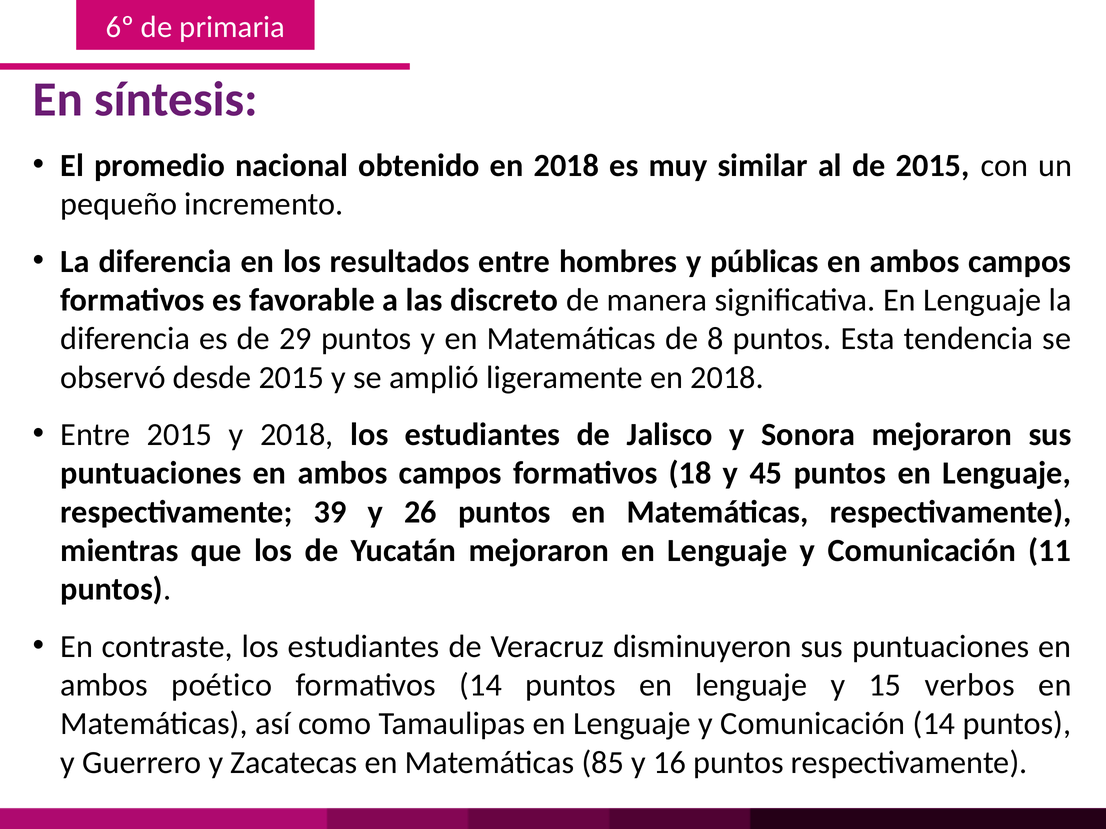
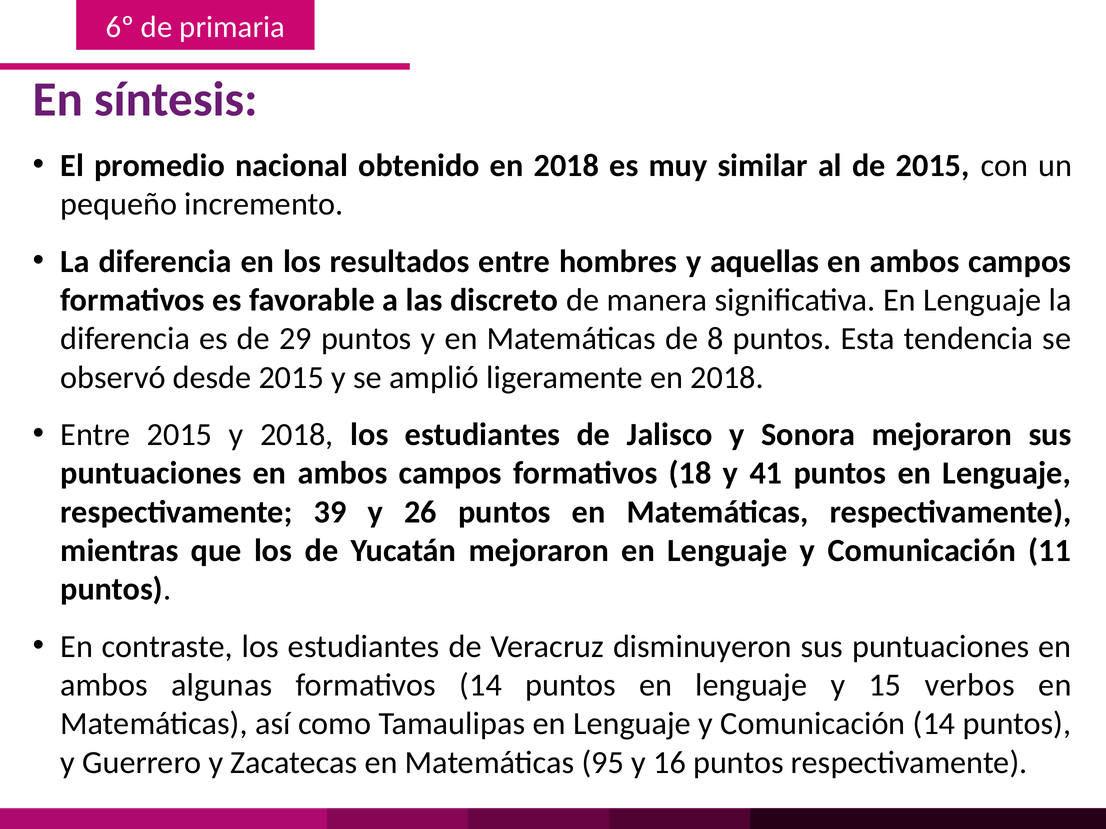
públicas: públicas -> aquellas
45: 45 -> 41
poético: poético -> algunas
85: 85 -> 95
